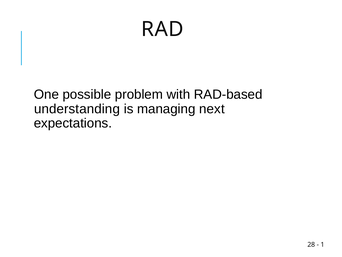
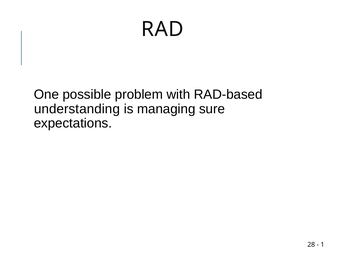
next: next -> sure
